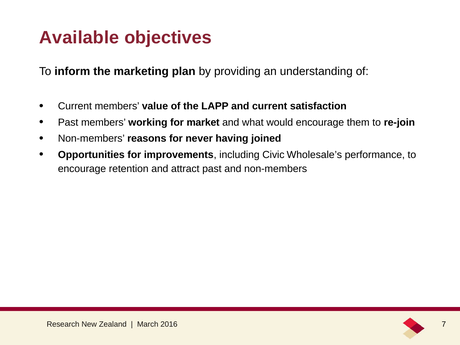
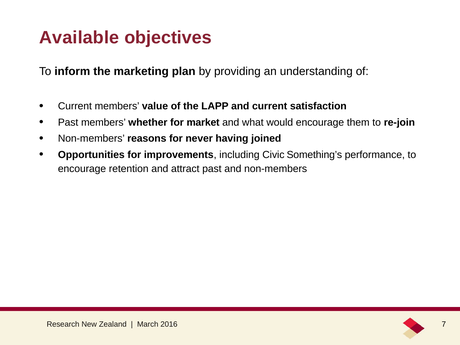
working: working -> whether
Wholesale’s: Wholesale’s -> Something’s
